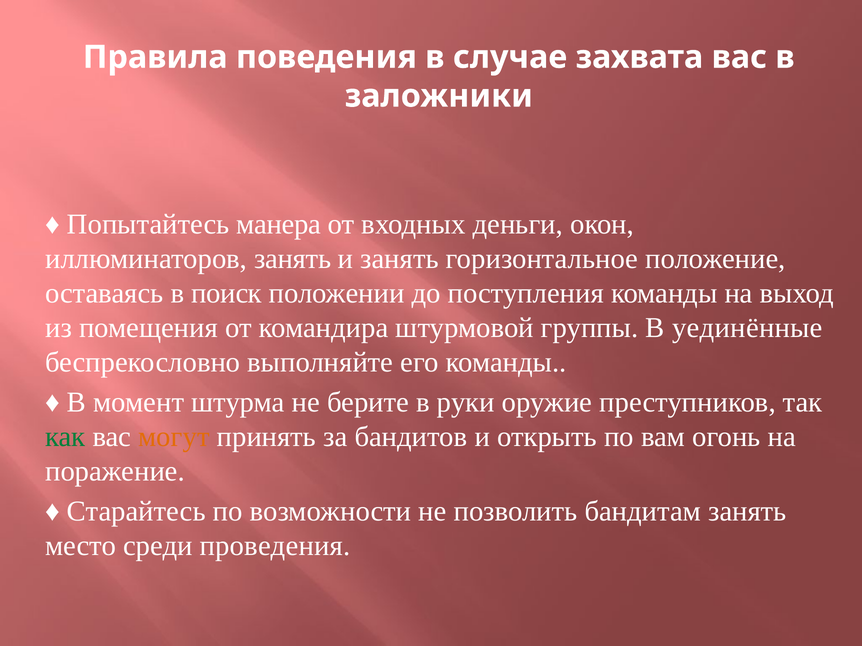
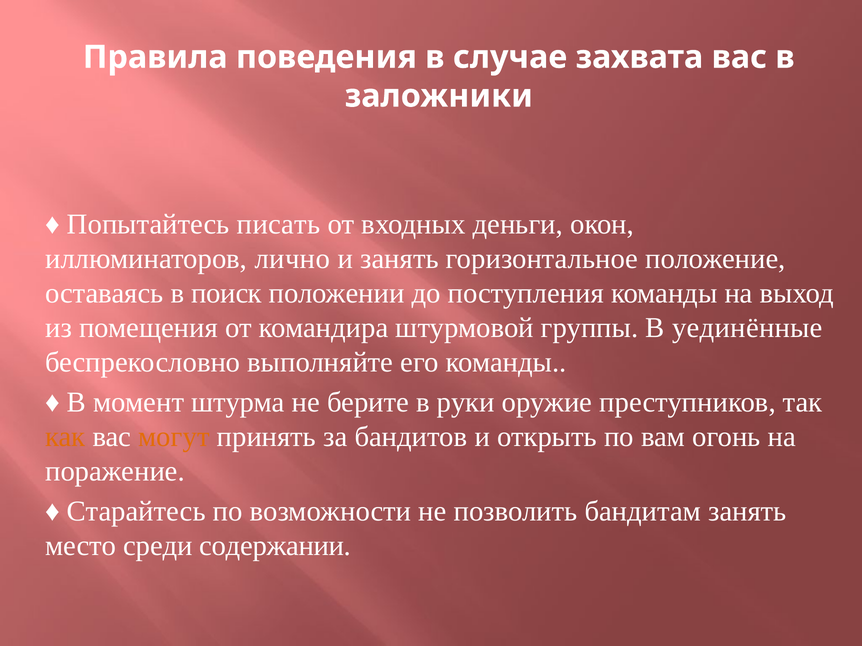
манера: манера -> писать
иллюминаторов занять: занять -> лично
как colour: green -> orange
проведения: проведения -> содержании
